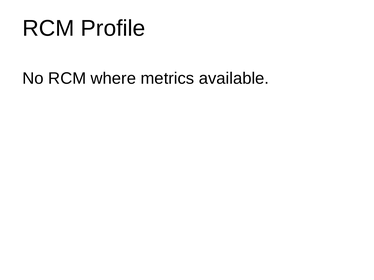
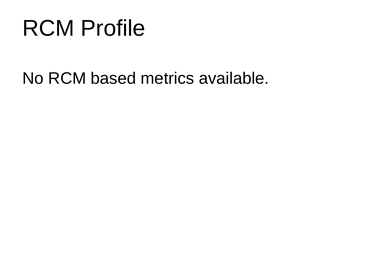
where: where -> based
